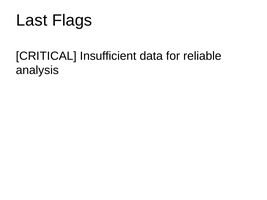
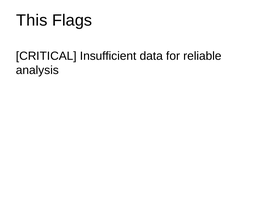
Last: Last -> This
